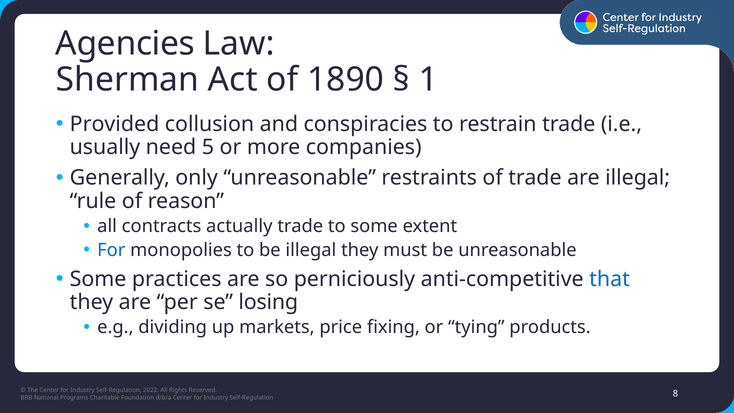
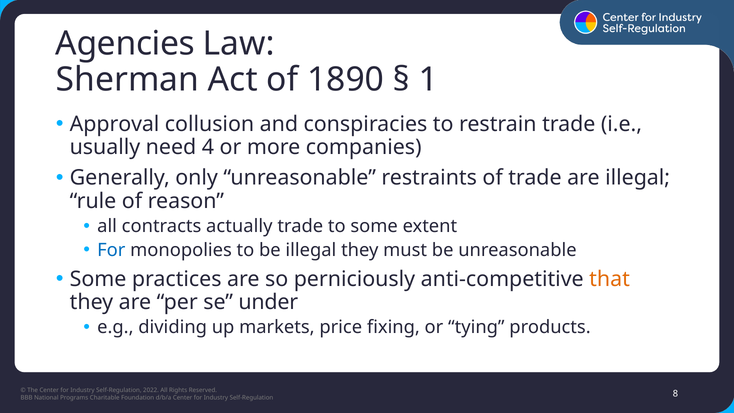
Provided: Provided -> Approval
5: 5 -> 4
that colour: blue -> orange
losing: losing -> under
